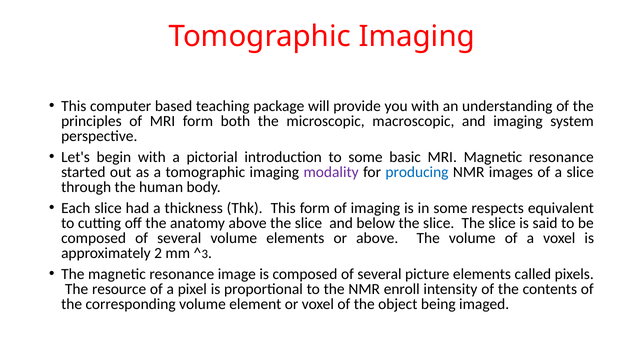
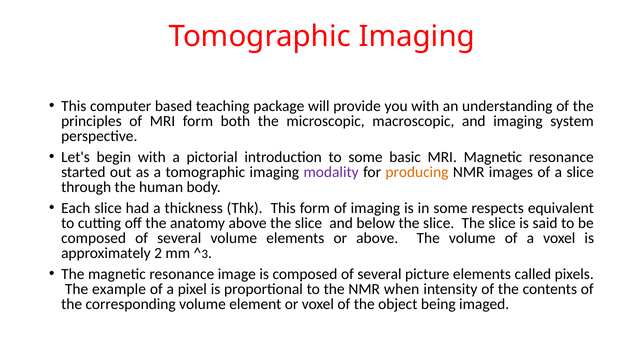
producing colour: blue -> orange
resource: resource -> example
enroll: enroll -> when
